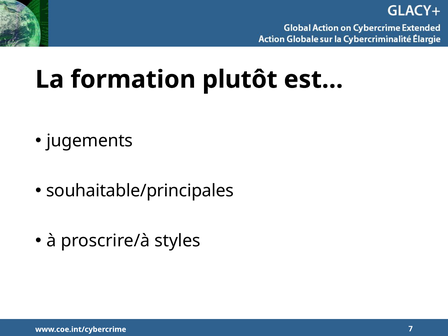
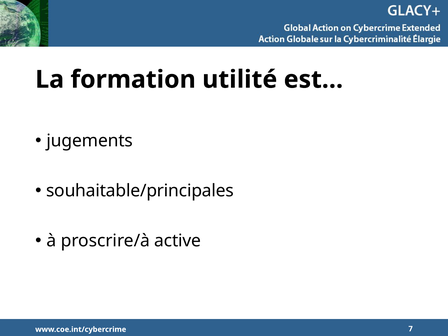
plutôt: plutôt -> utilité
styles: styles -> active
